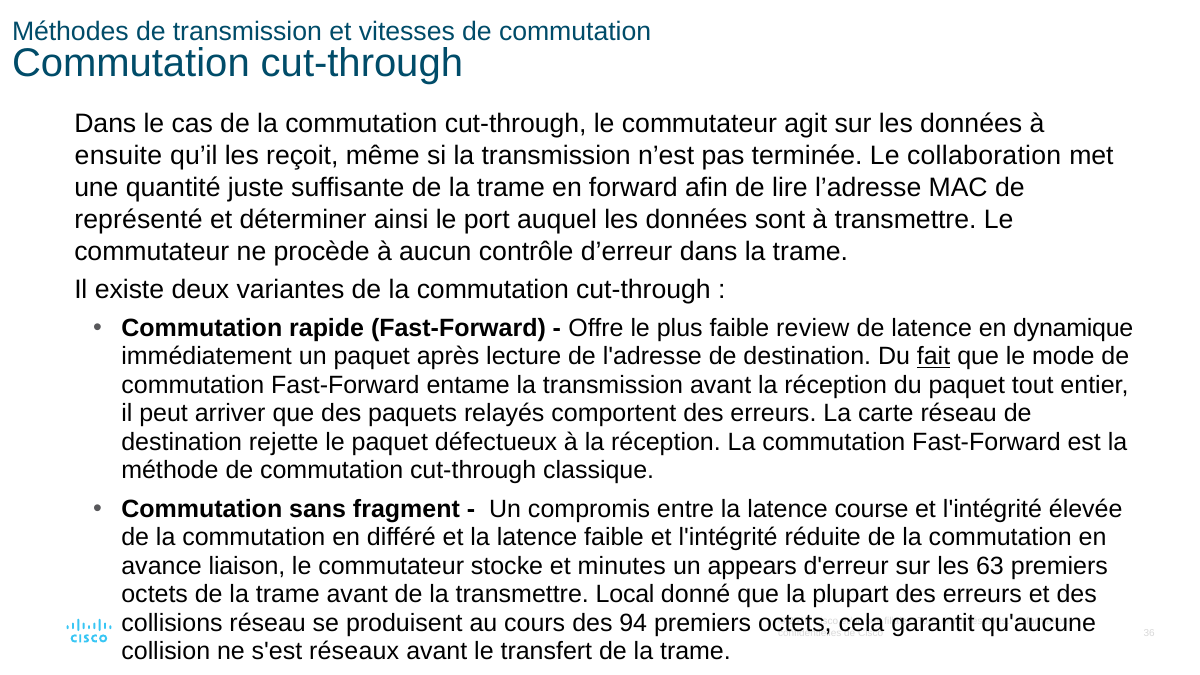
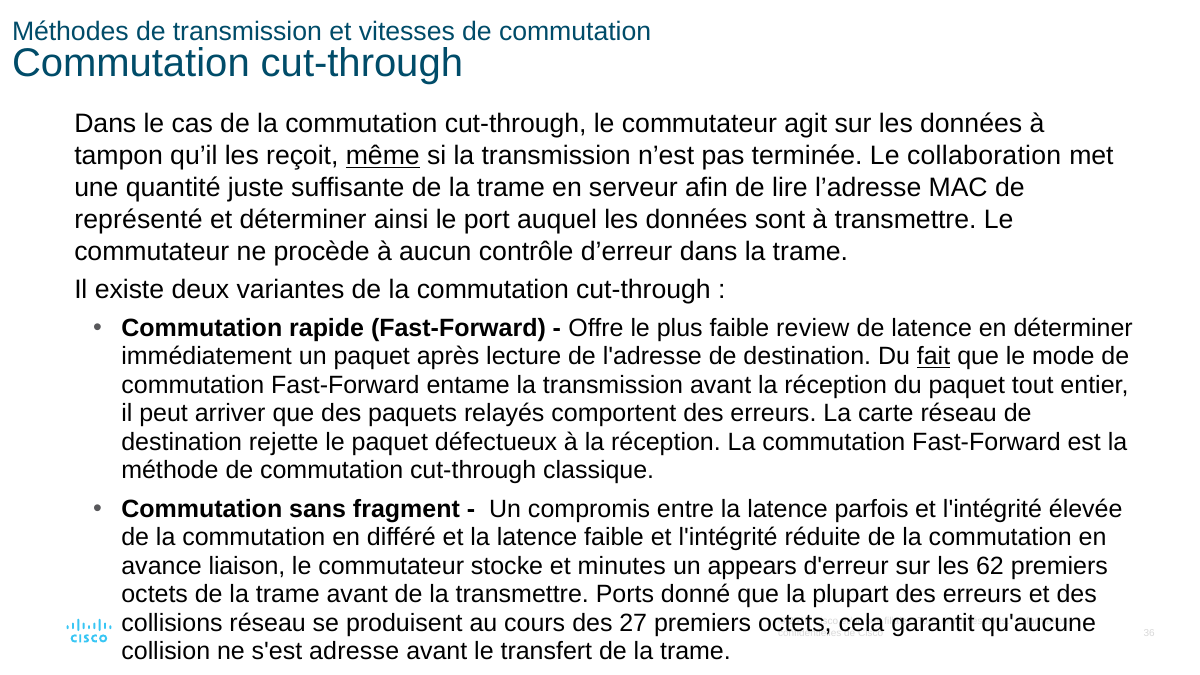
ensuite: ensuite -> tampon
même underline: none -> present
forward: forward -> serveur
en dynamique: dynamique -> déterminer
course: course -> parfois
63: 63 -> 62
Local: Local -> Ports
94: 94 -> 27
réseaux: réseaux -> adresse
